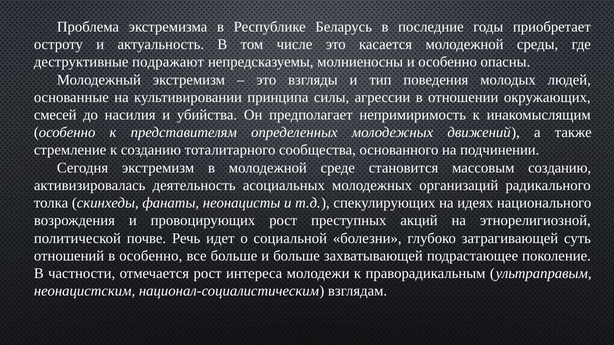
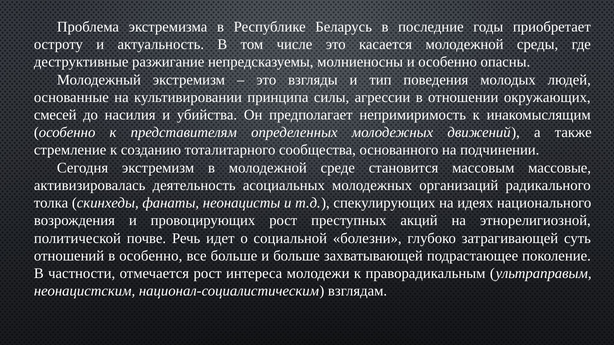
подражают: подражают -> разжигание
массовым созданию: созданию -> массовые
